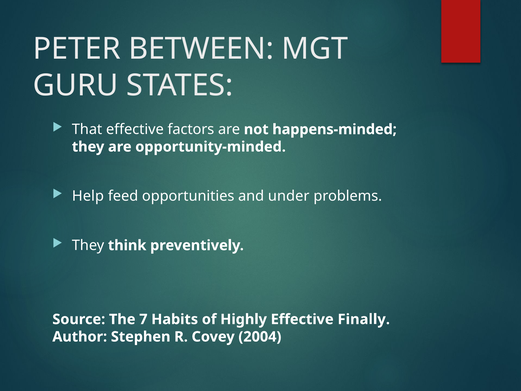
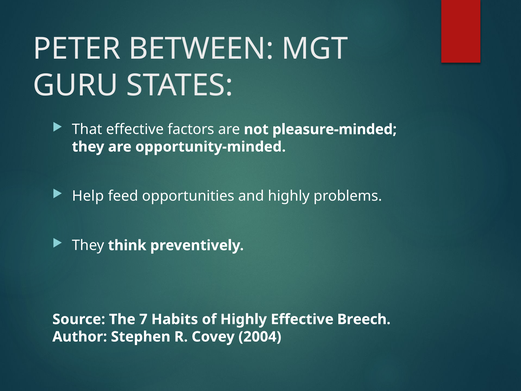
happens-minded: happens-minded -> pleasure-minded
and under: under -> highly
Finally: Finally -> Breech
